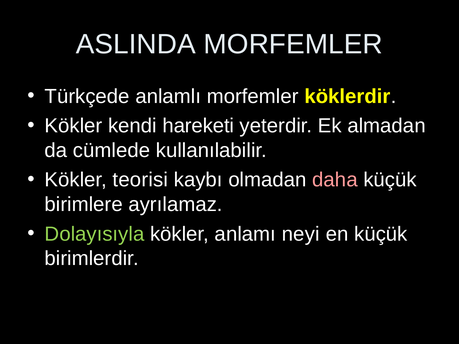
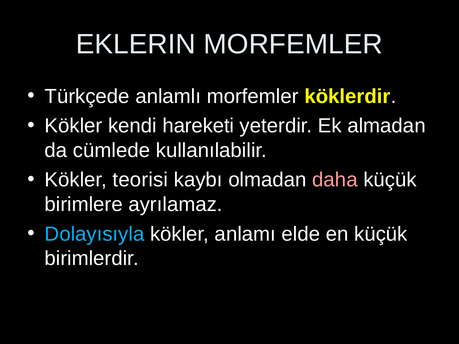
ASLINDA: ASLINDA -> EKLERIN
Dolayısıyla colour: light green -> light blue
neyi: neyi -> elde
